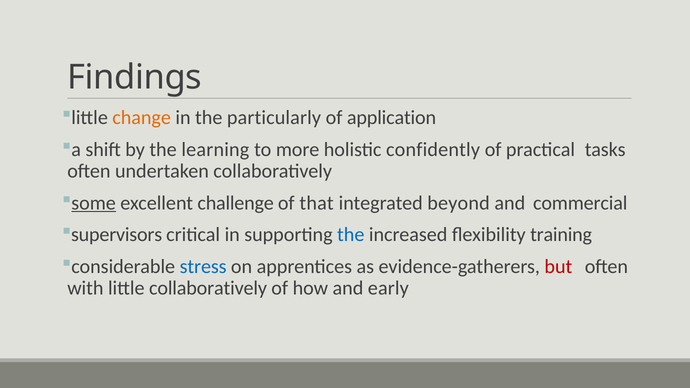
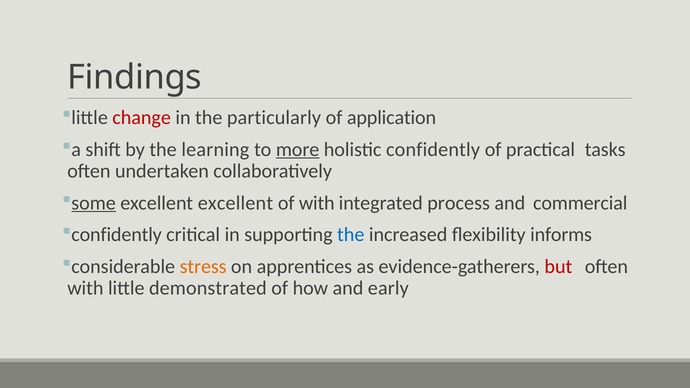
change colour: orange -> red
more underline: none -> present
excellent challenge: challenge -> excellent
of that: that -> with
beyond: beyond -> process
supervisors at (117, 235): supervisors -> confidently
training: training -> informs
stress colour: blue -> orange
little collaboratively: collaboratively -> demonstrated
